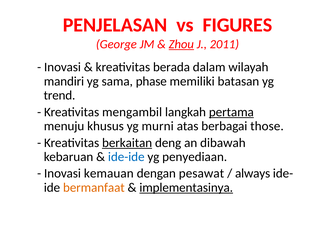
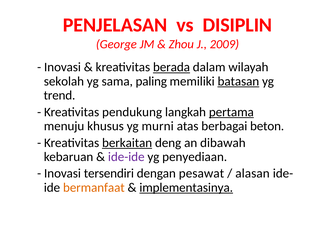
FIGURES: FIGURES -> DISIPLIN
Zhou underline: present -> none
2011: 2011 -> 2009
berada underline: none -> present
mandiri: mandiri -> sekolah
phase: phase -> paling
batasan underline: none -> present
mengambil: mengambil -> pendukung
those: those -> beton
ide-ide colour: blue -> purple
kemauan: kemauan -> tersendiri
always: always -> alasan
